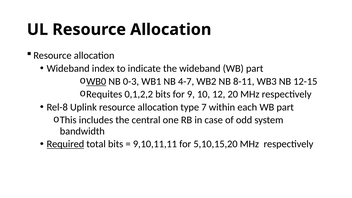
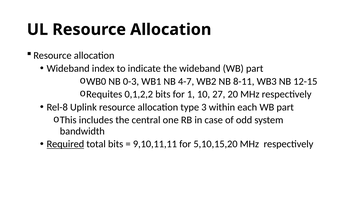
WB0 underline: present -> none
9: 9 -> 1
12: 12 -> 27
7: 7 -> 3
